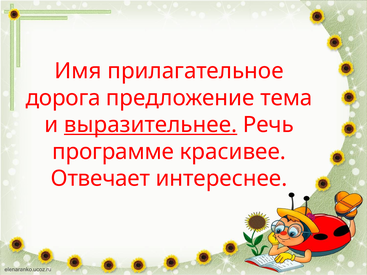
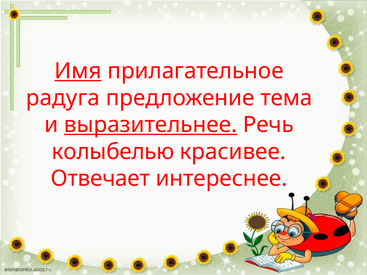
Имя underline: none -> present
дорога: дорога -> радуга
программе: программе -> колыбелью
